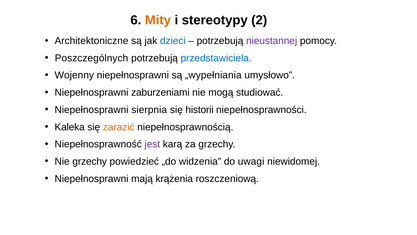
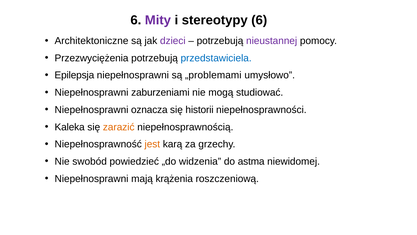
Mity colour: orange -> purple
stereotypy 2: 2 -> 6
dzieci colour: blue -> purple
Poszczególnych: Poszczególnych -> Przezwyciężenia
Wojenny: Wojenny -> Epilepsja
„wypełniania: „wypełniania -> „problemami
sierpnia: sierpnia -> oznacza
jest colour: purple -> orange
Nie grzechy: grzechy -> swobód
uwagi: uwagi -> astma
